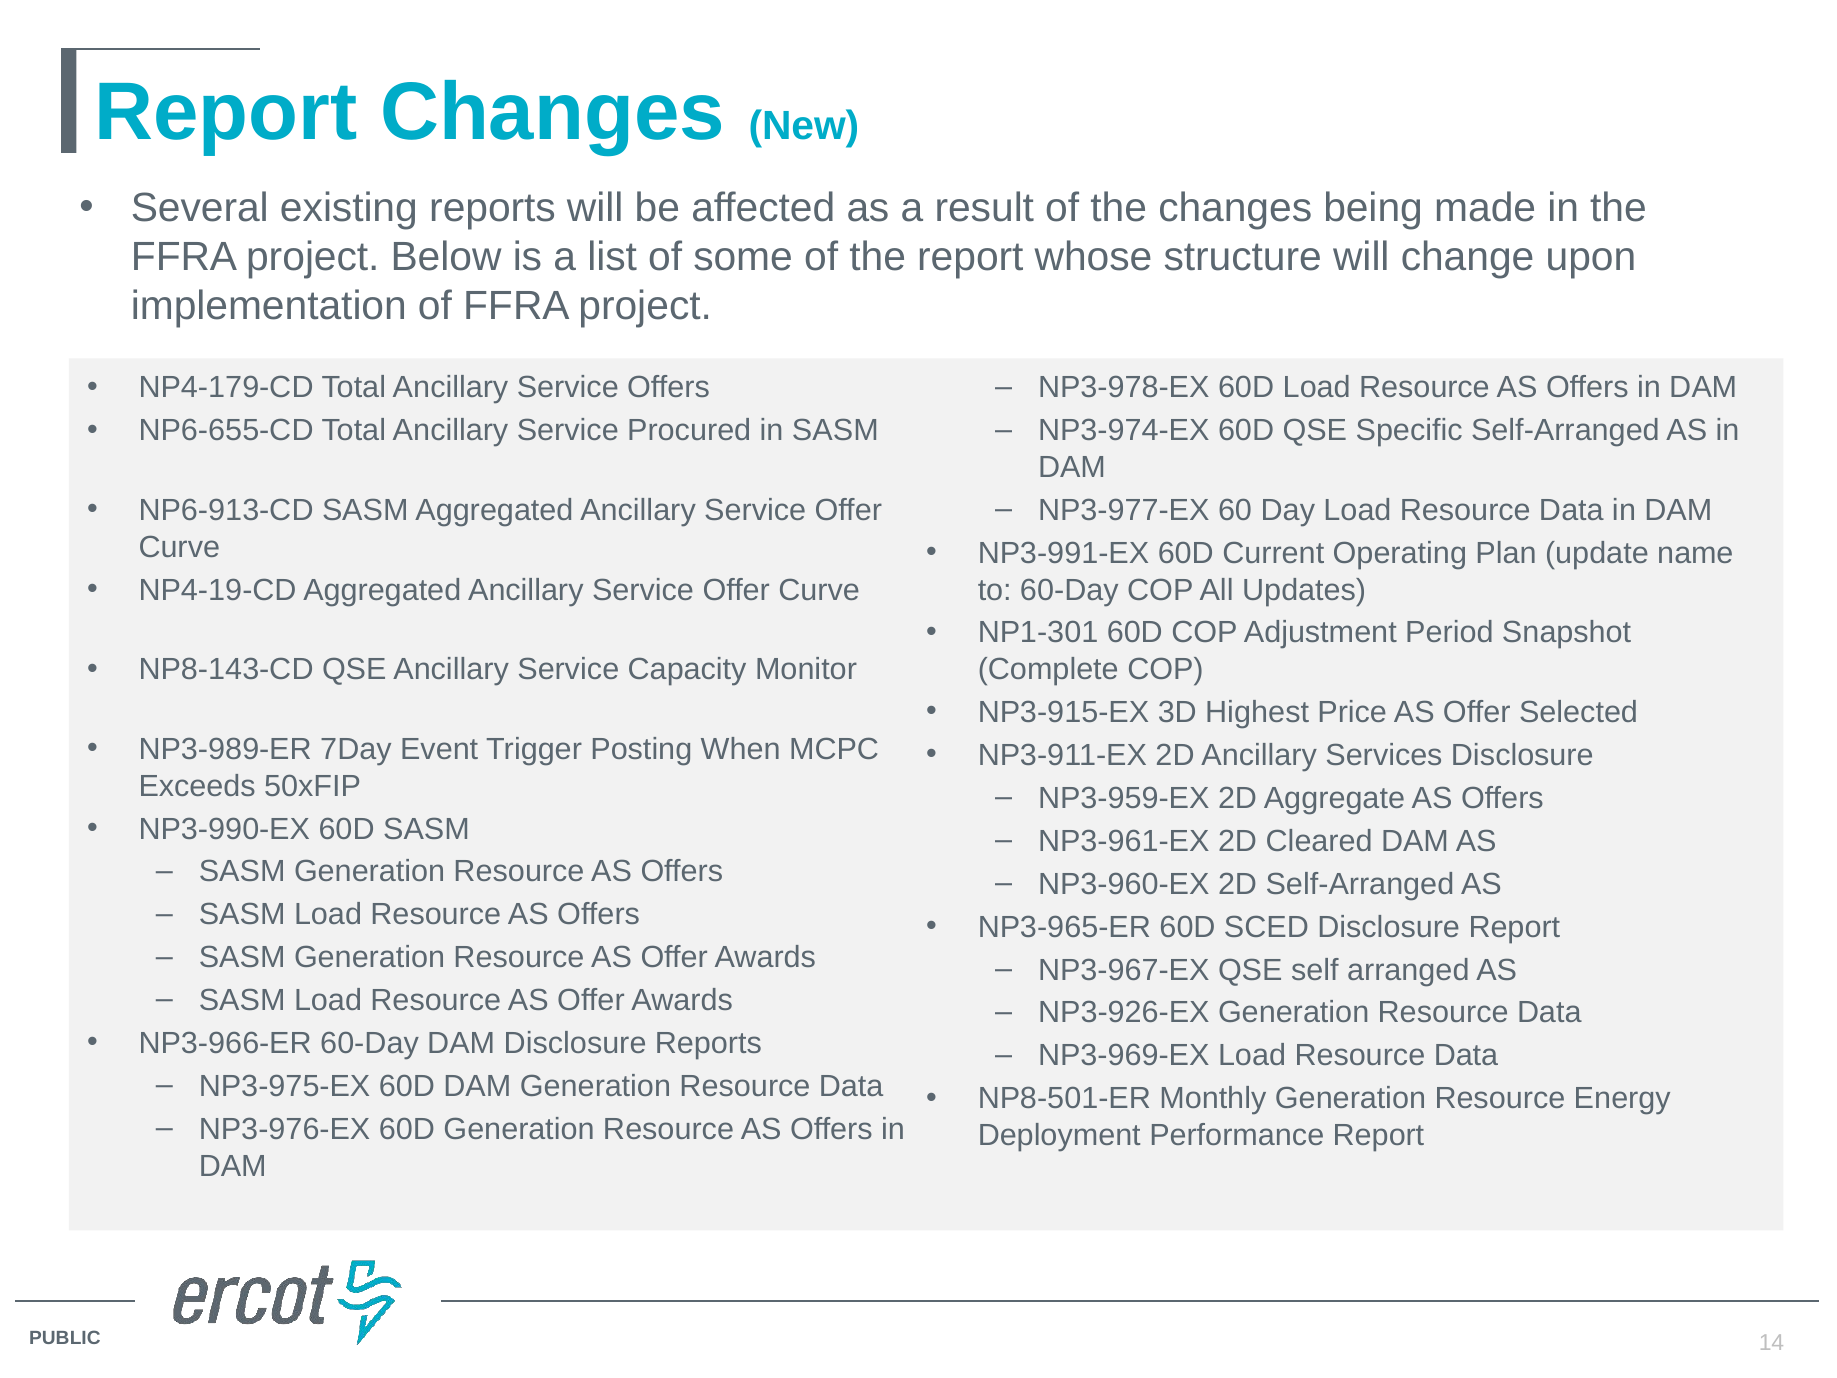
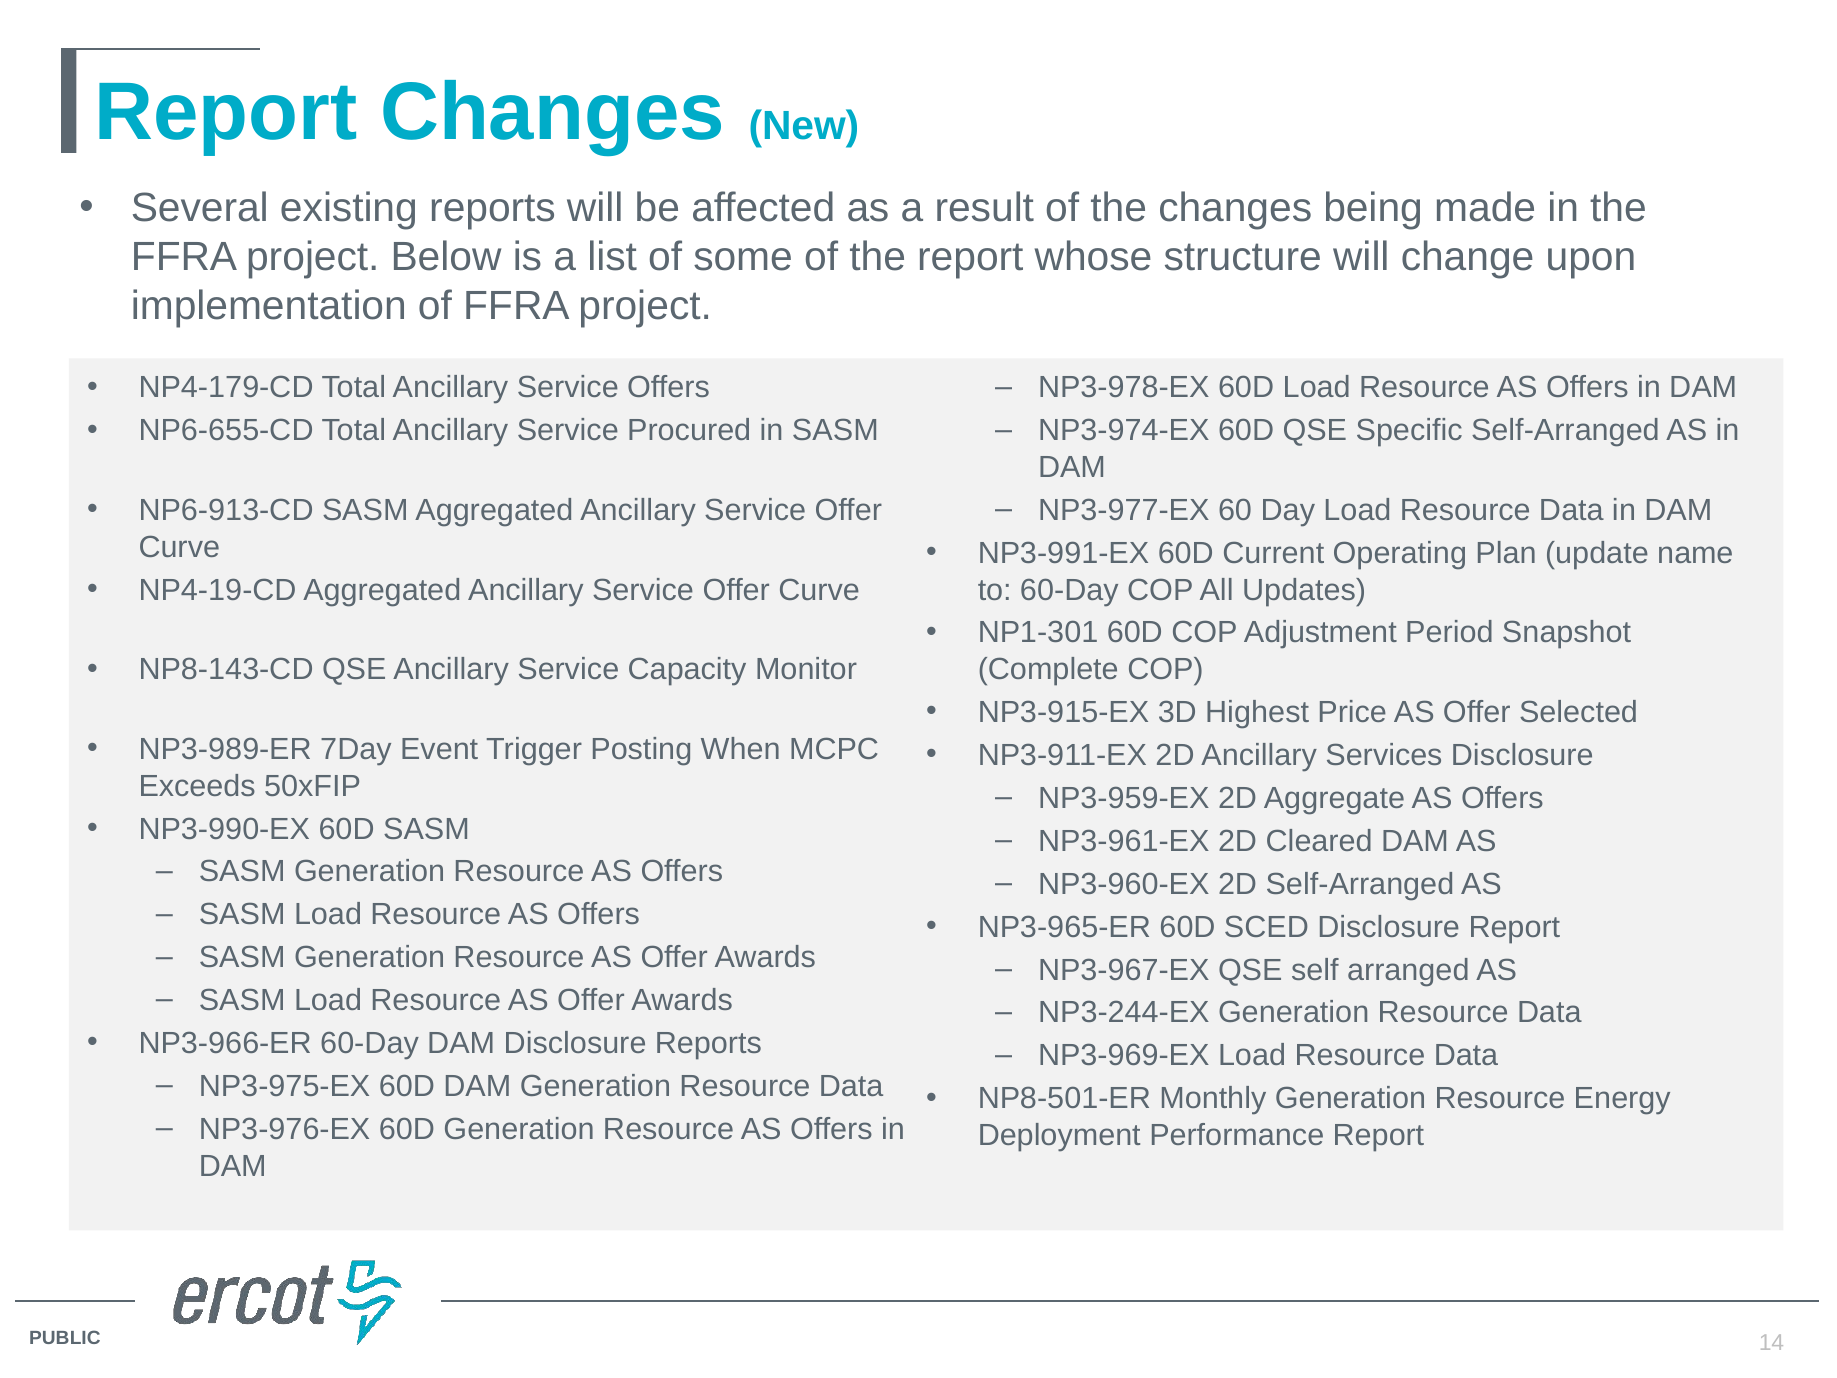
NP3-926-EX: NP3-926-EX -> NP3-244-EX
